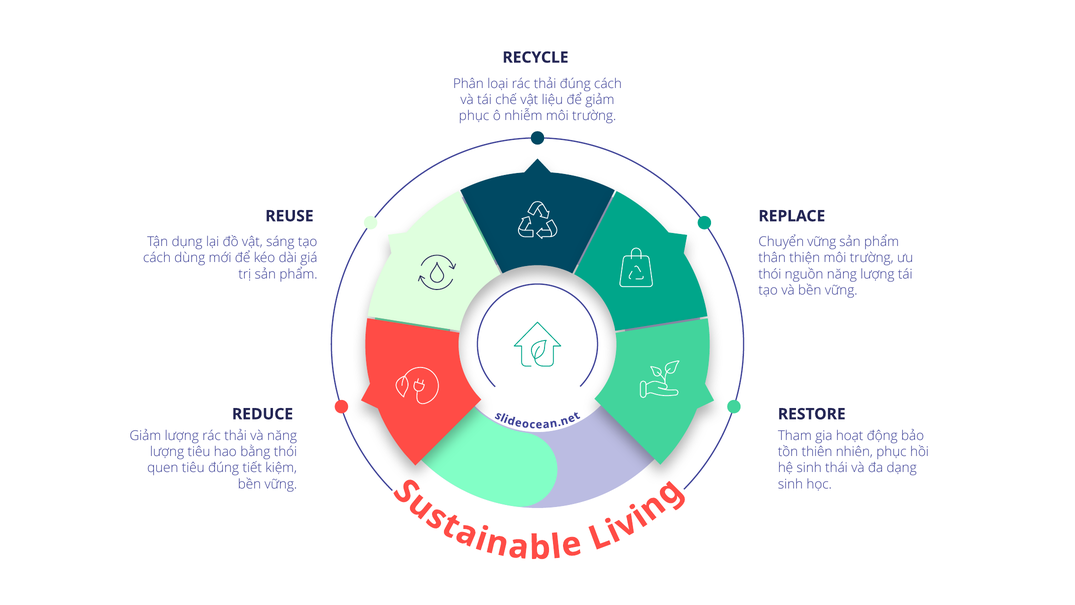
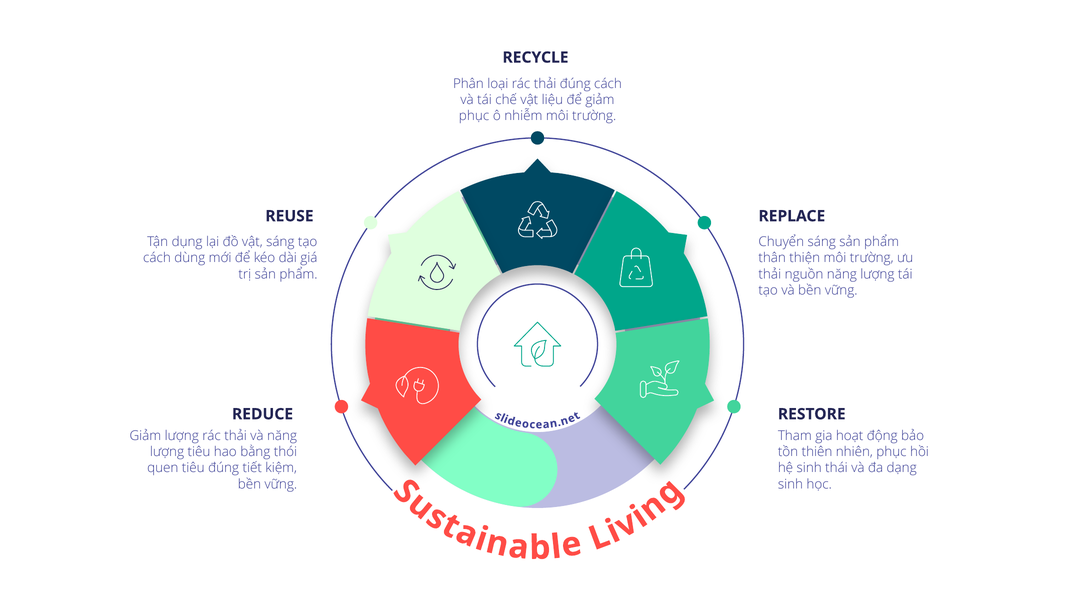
Chuyển vững: vững -> sáng
thói at (770, 274): thói -> thải
